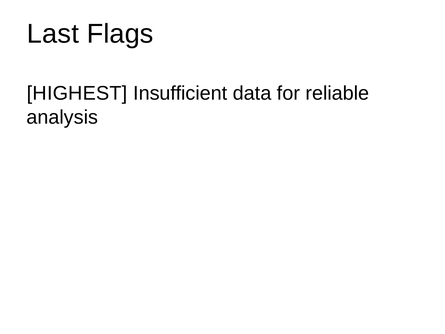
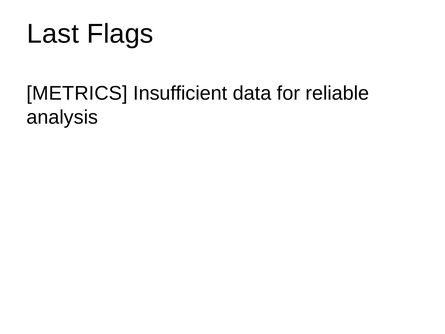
HIGHEST: HIGHEST -> METRICS
